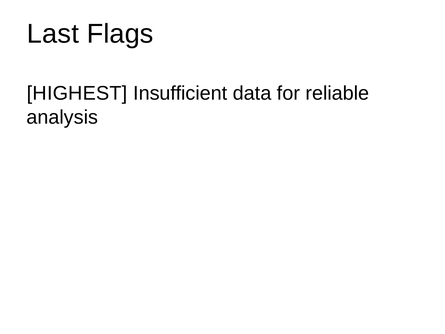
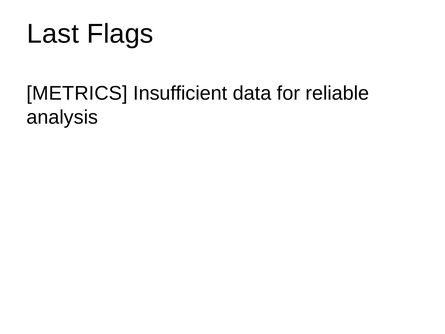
HIGHEST: HIGHEST -> METRICS
